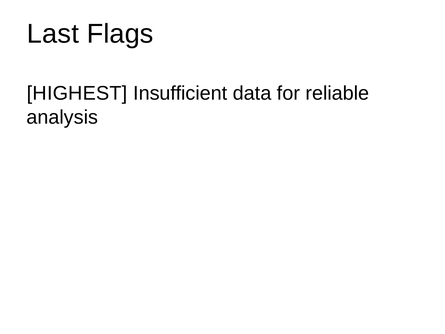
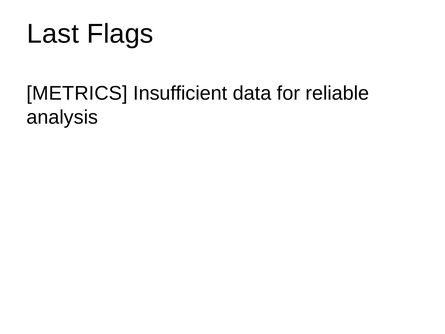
HIGHEST: HIGHEST -> METRICS
